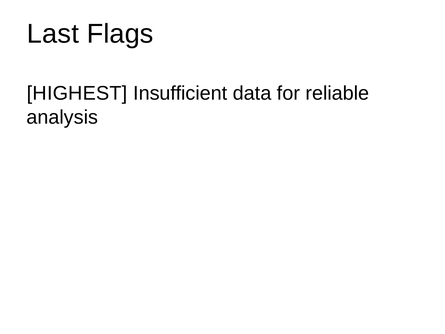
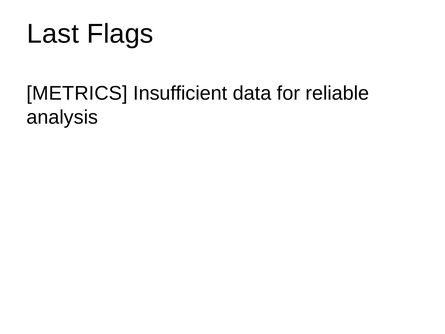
HIGHEST: HIGHEST -> METRICS
